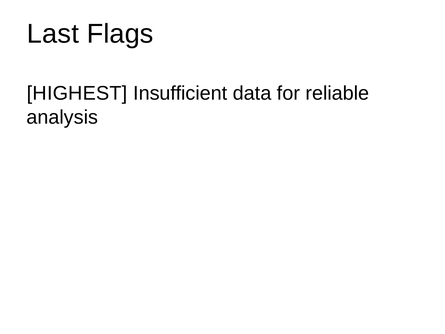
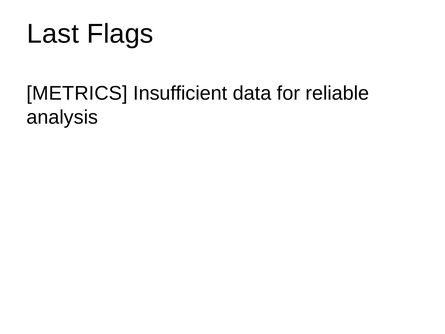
HIGHEST: HIGHEST -> METRICS
